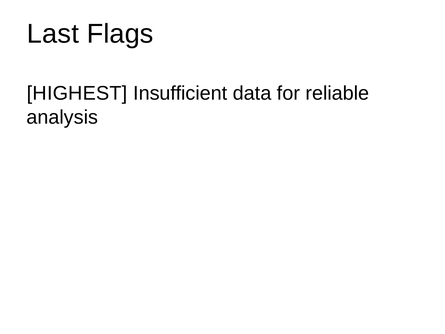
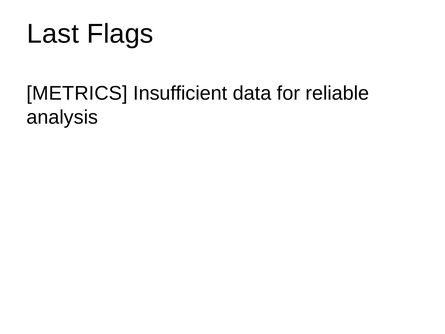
HIGHEST: HIGHEST -> METRICS
